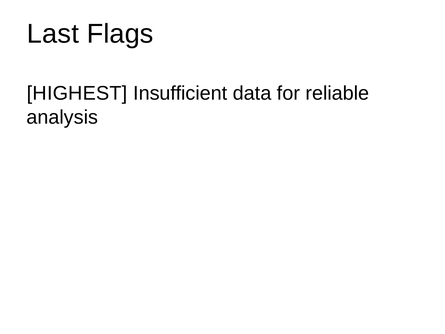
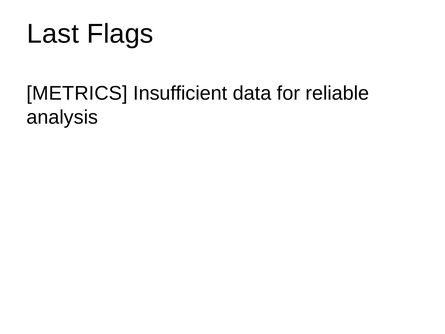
HIGHEST: HIGHEST -> METRICS
